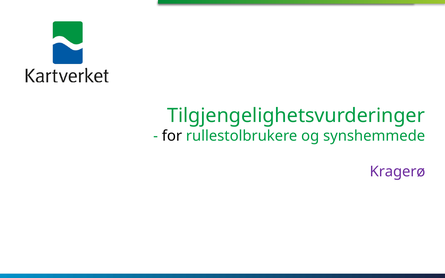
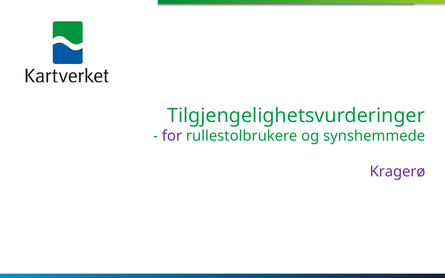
for colour: black -> purple
